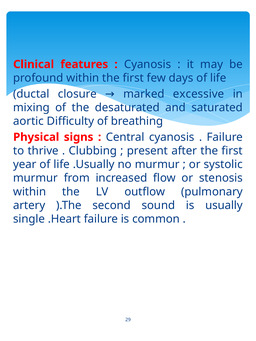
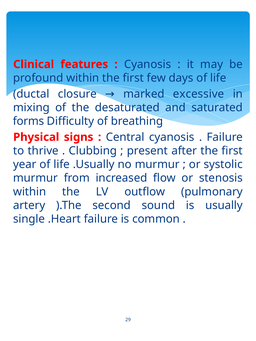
aortic: aortic -> forms
